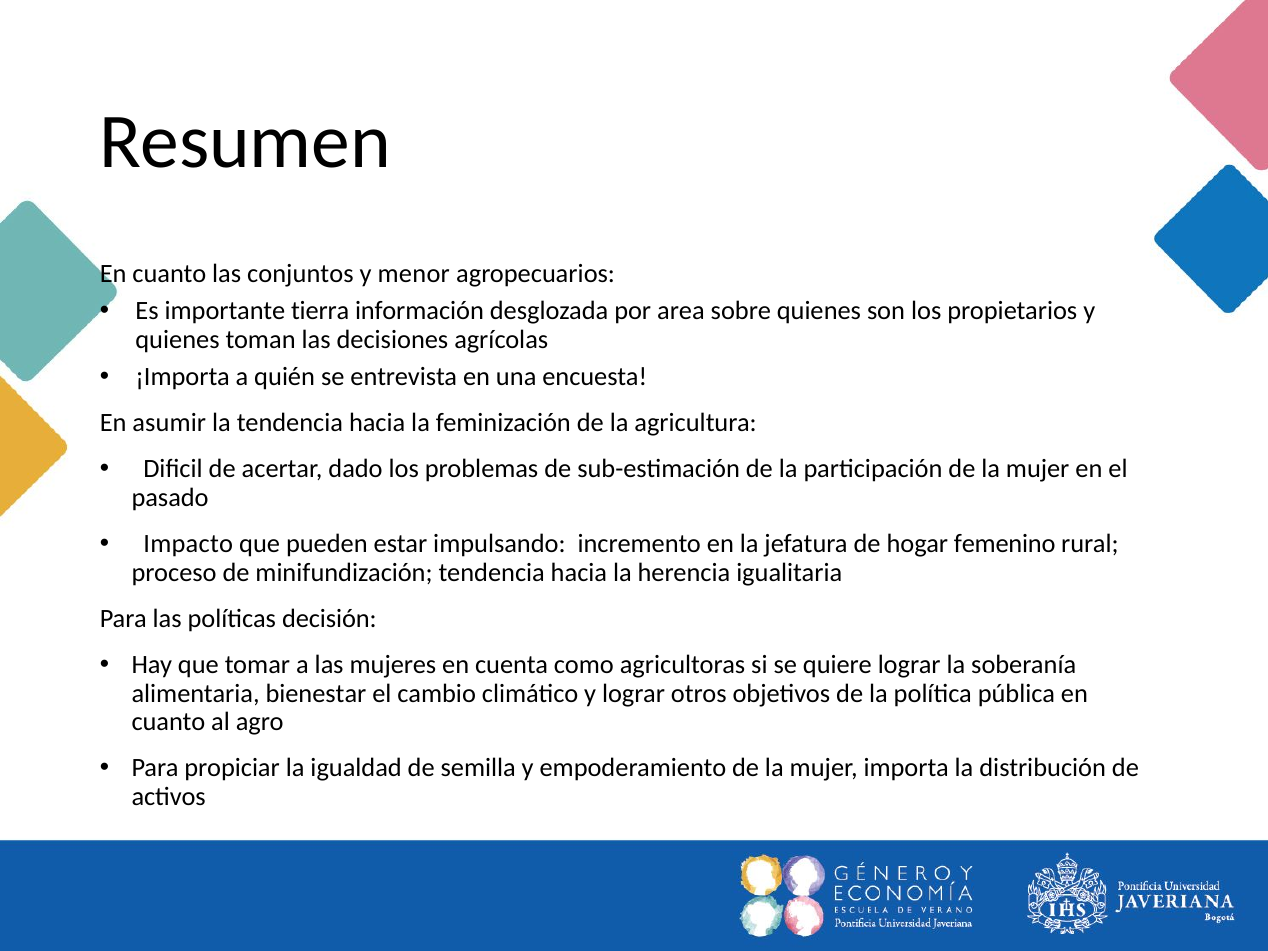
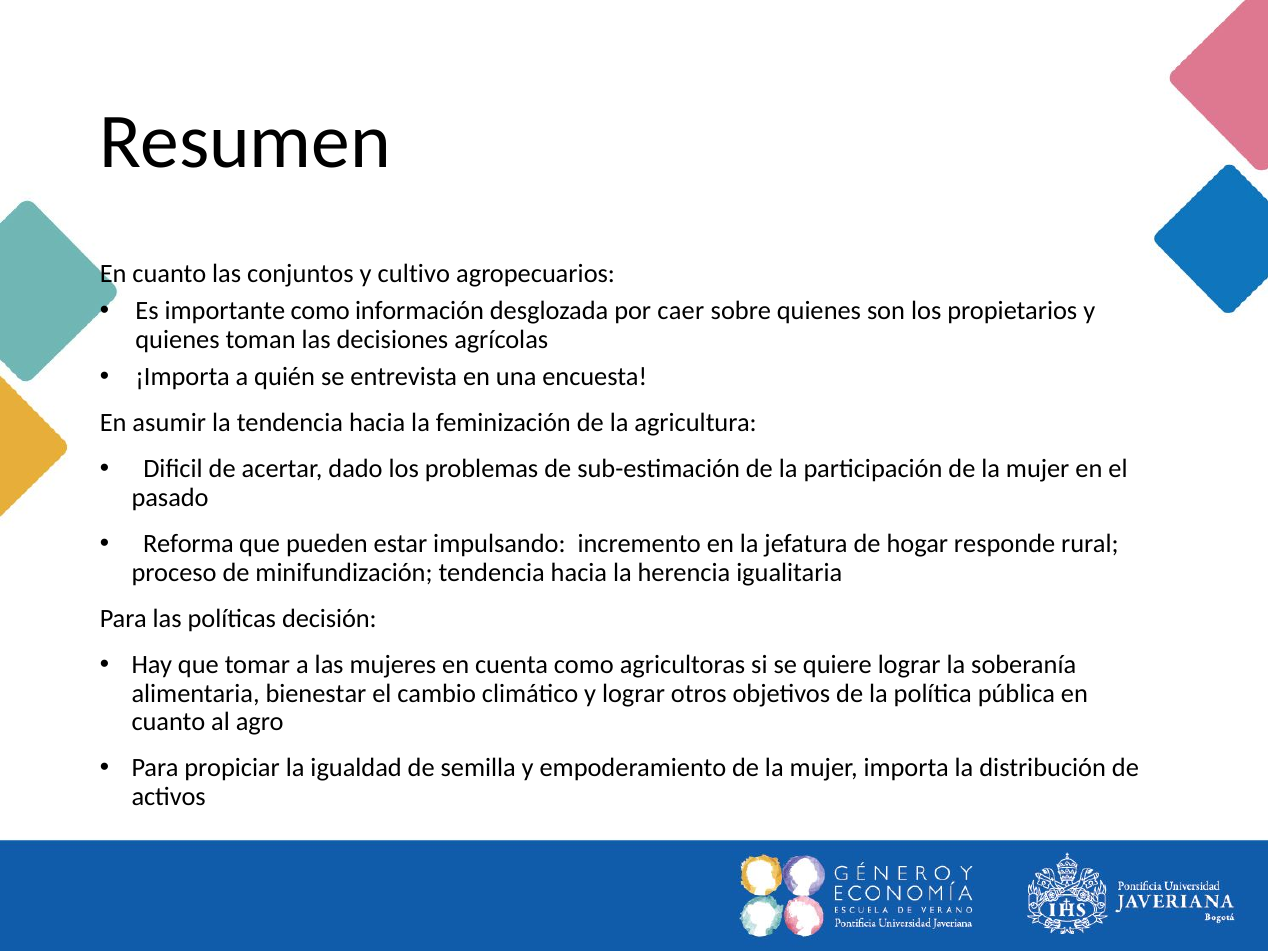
menor: menor -> cultivo
importante tierra: tierra -> como
area: area -> caer
Impacto: Impacto -> Reforma
femenino: femenino -> responde
